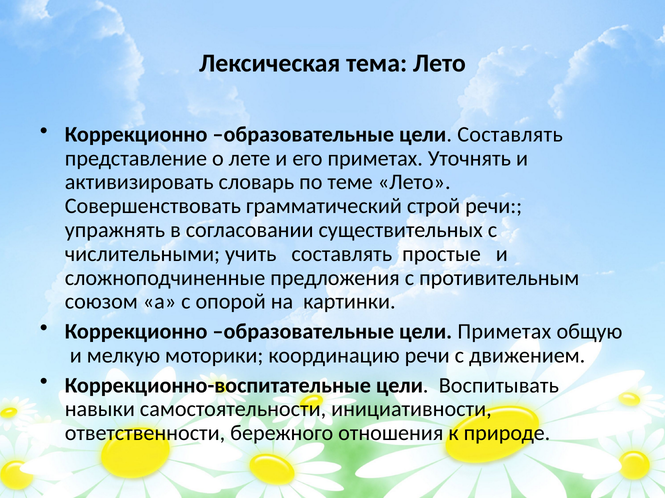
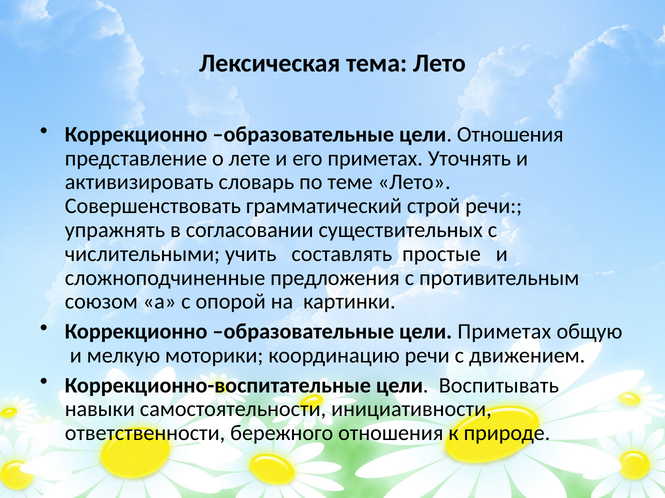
цели Составлять: Составлять -> Отношения
